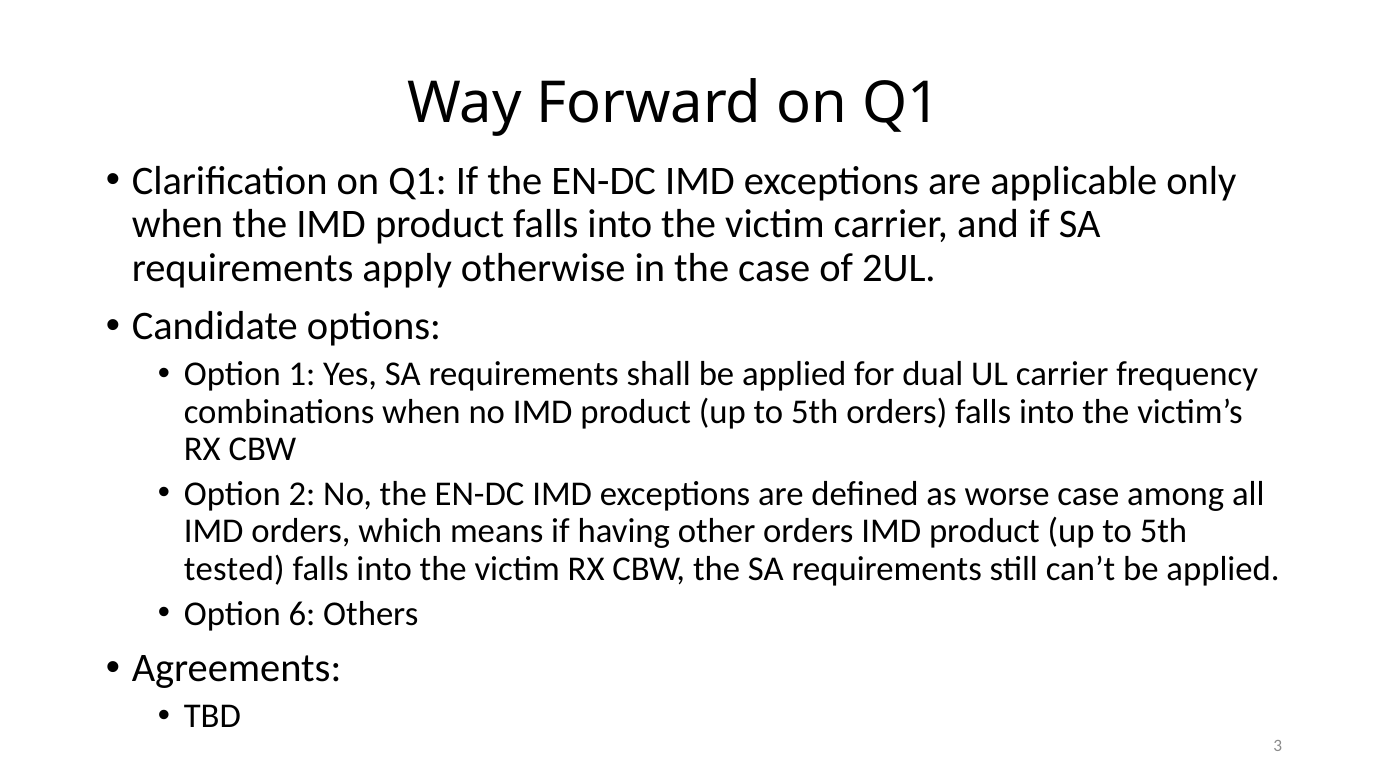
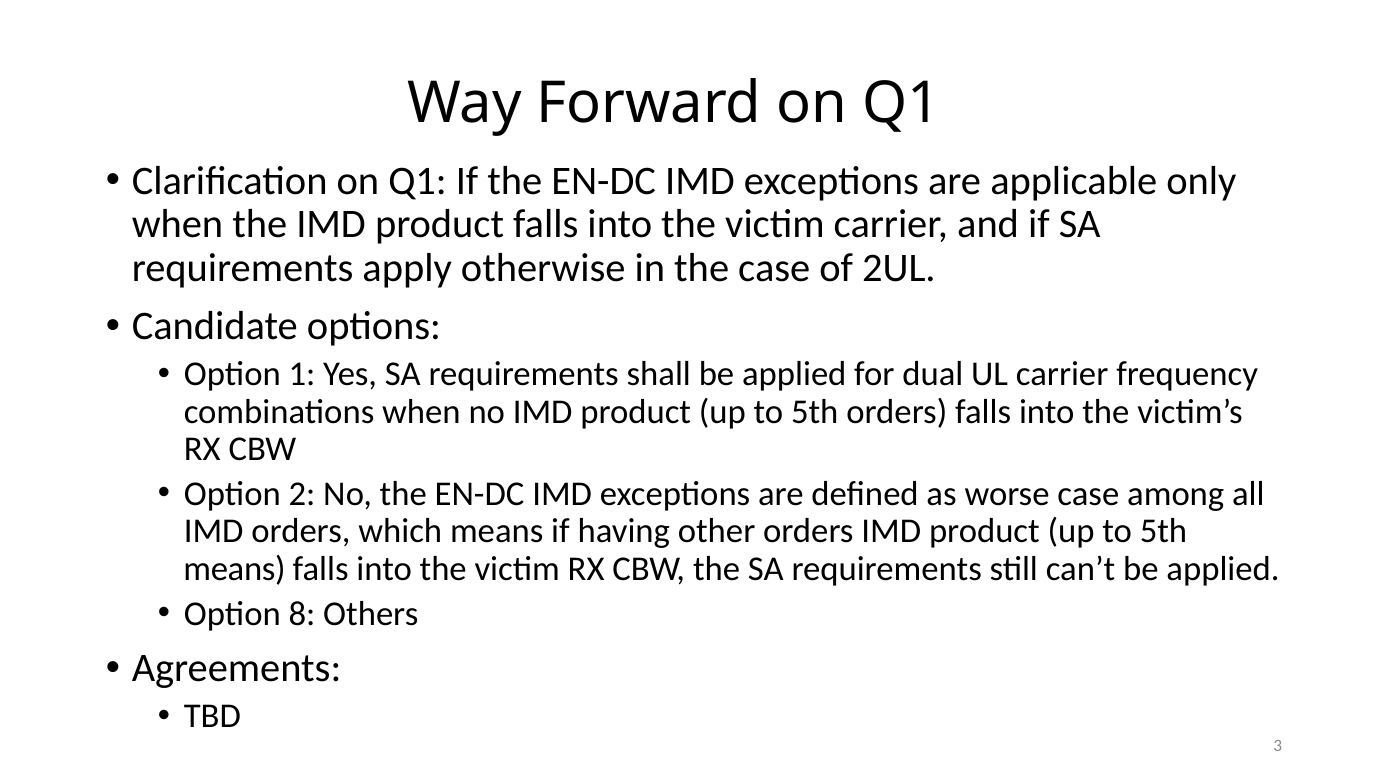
tested at (234, 569): tested -> means
6: 6 -> 8
